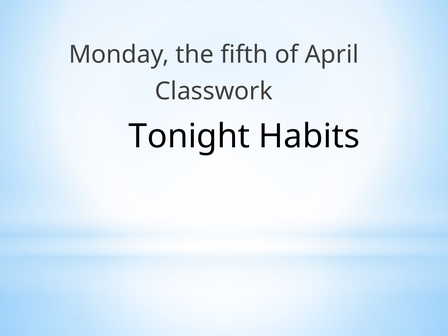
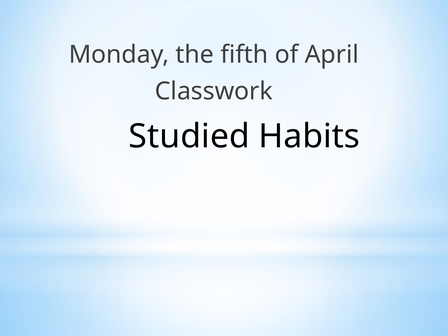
Tonight: Tonight -> Studied
